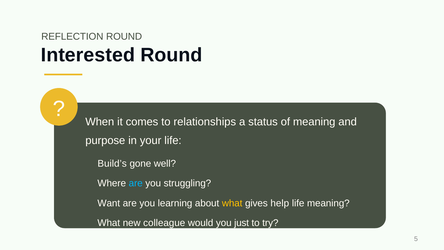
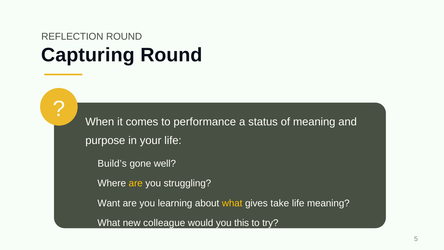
Interested: Interested -> Capturing
relationships: relationships -> performance
are at (136, 183) colour: light blue -> yellow
help: help -> take
just: just -> this
